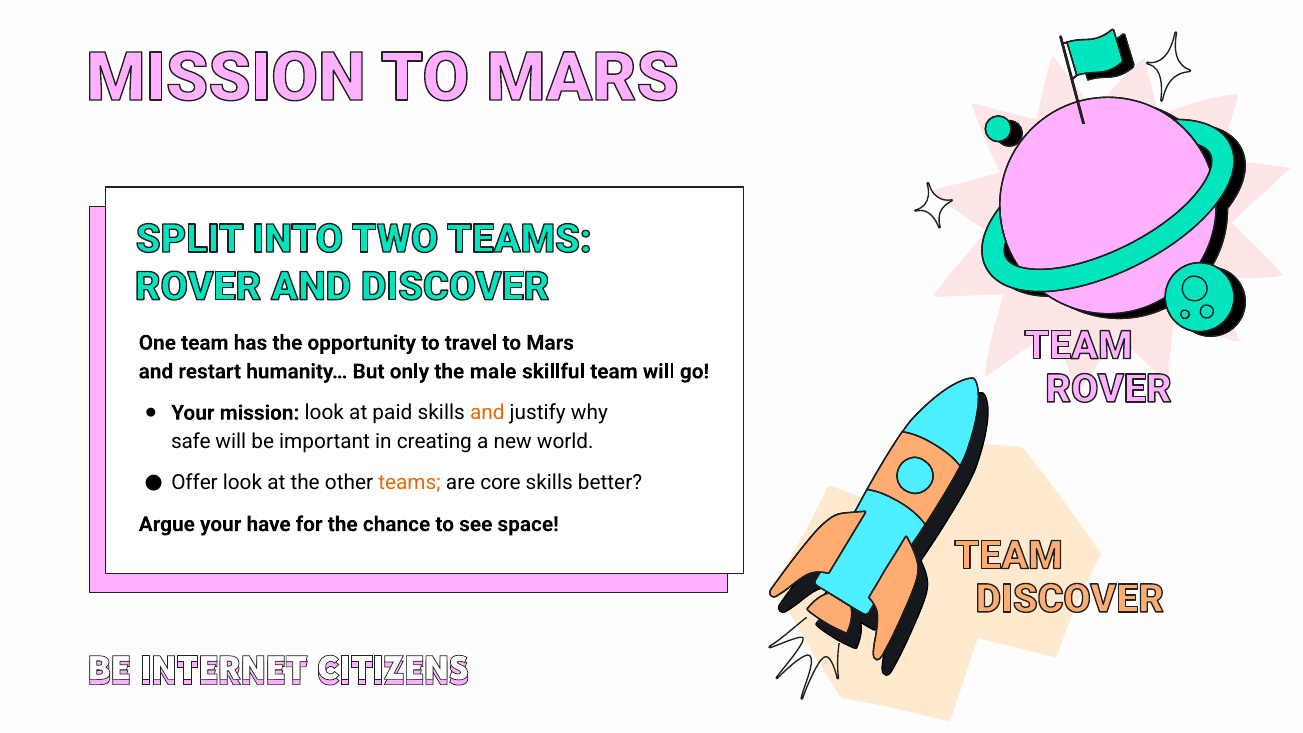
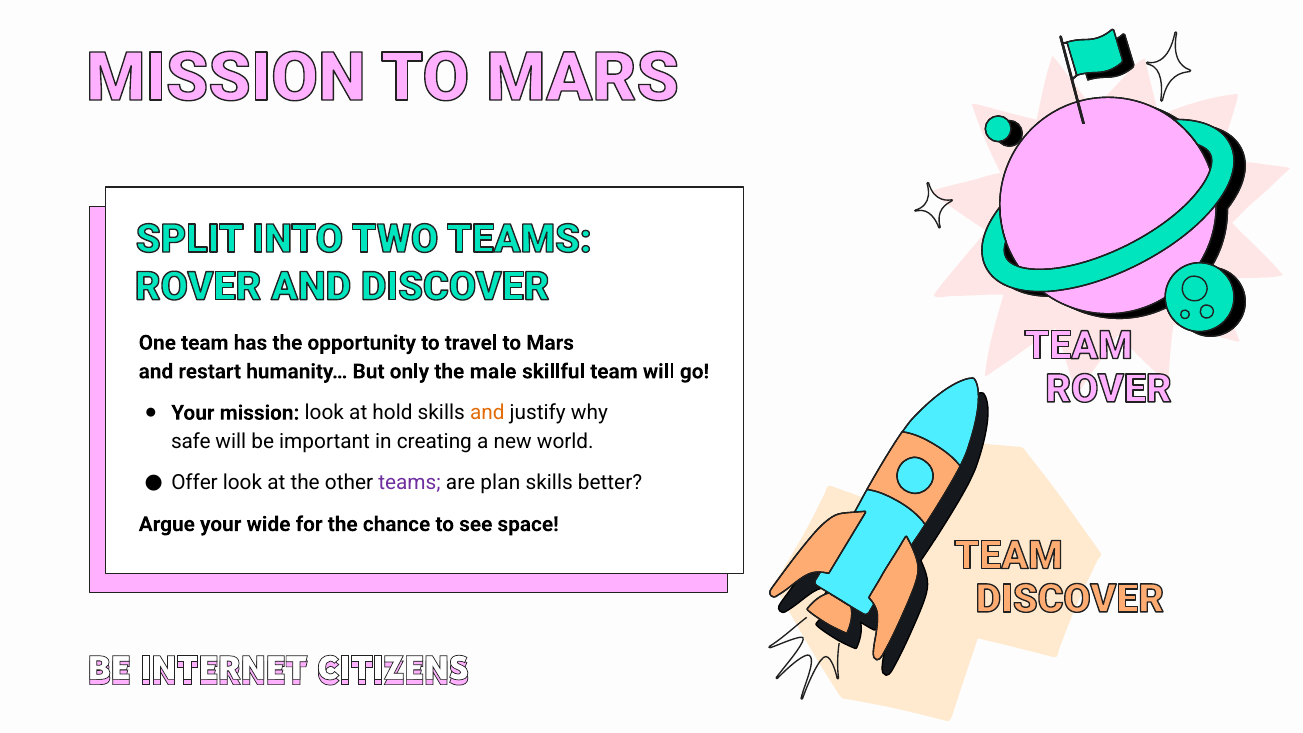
paid: paid -> hold
teams colour: orange -> purple
core: core -> plan
have: have -> wide
